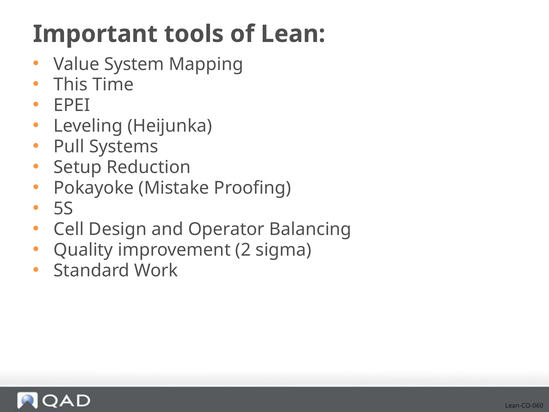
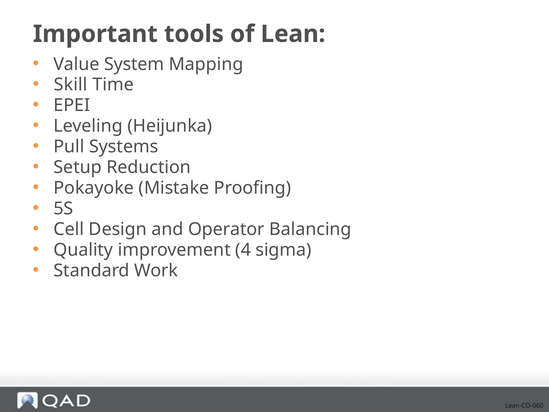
This: This -> Skill
2: 2 -> 4
